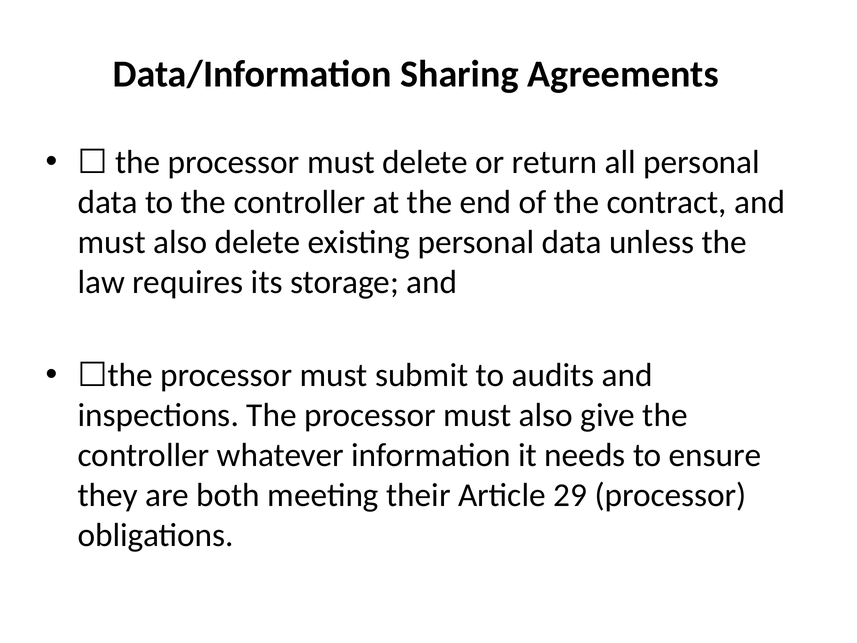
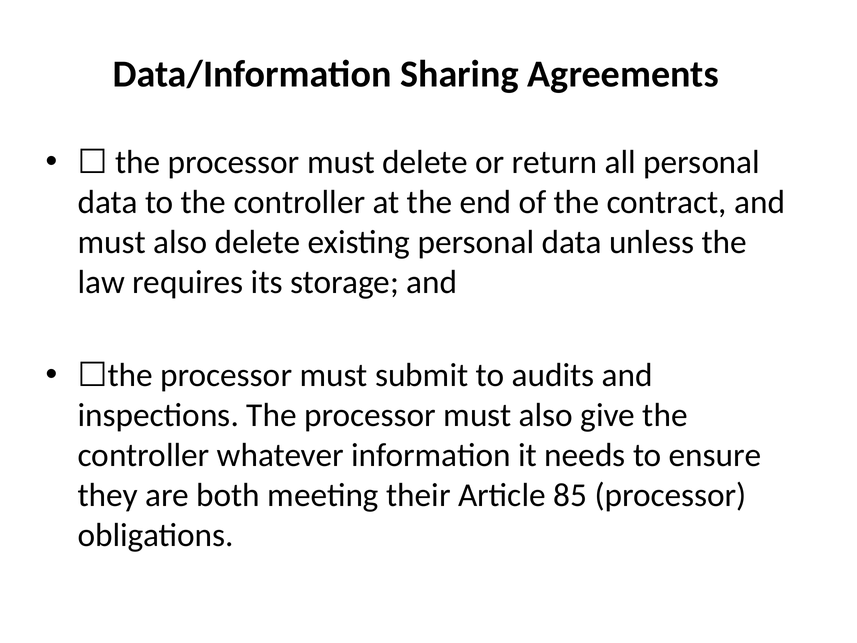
29: 29 -> 85
